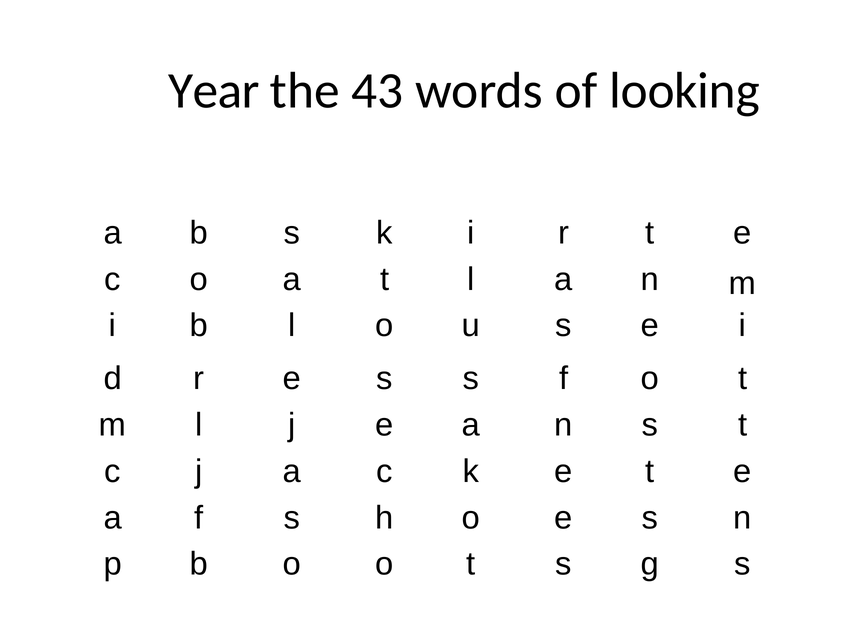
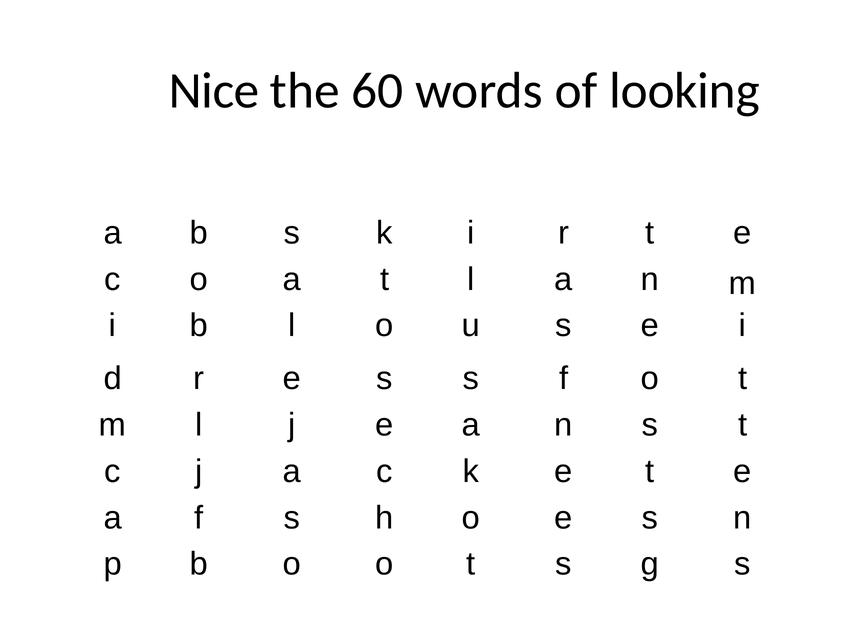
Year: Year -> Nice
43: 43 -> 60
